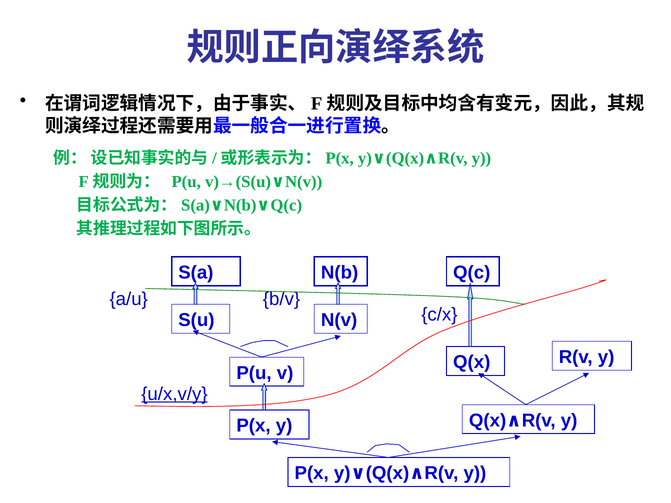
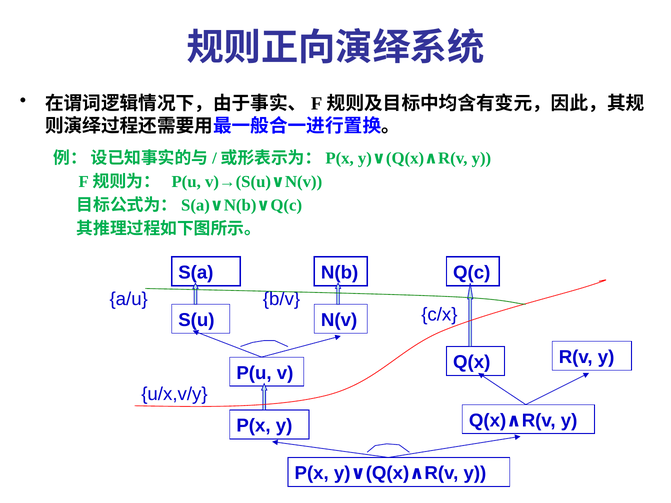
u/x,v/y underline: present -> none
